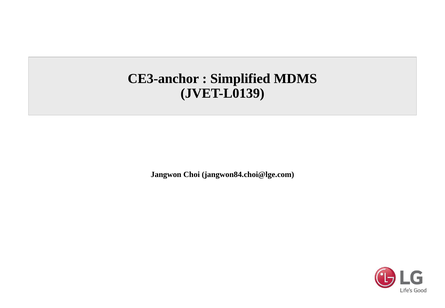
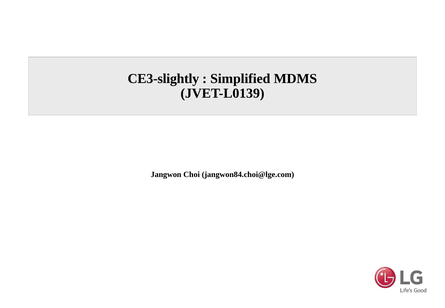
CE3-anchor: CE3-anchor -> CE3-slightly
